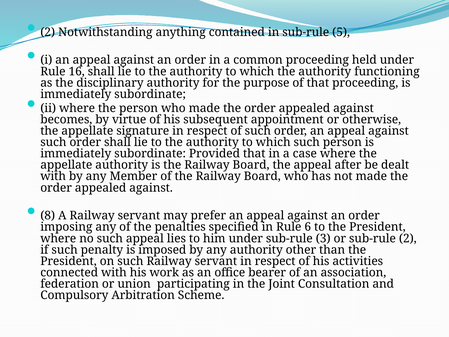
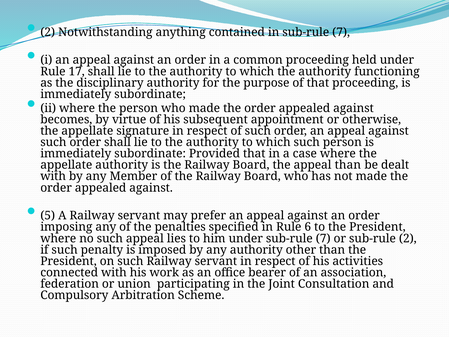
in sub-rule 5: 5 -> 7
16: 16 -> 17
appeal after: after -> than
8: 8 -> 5
under sub-rule 3: 3 -> 7
